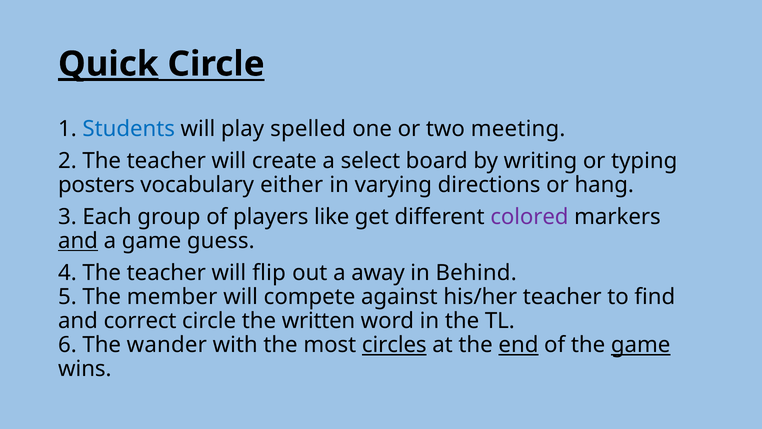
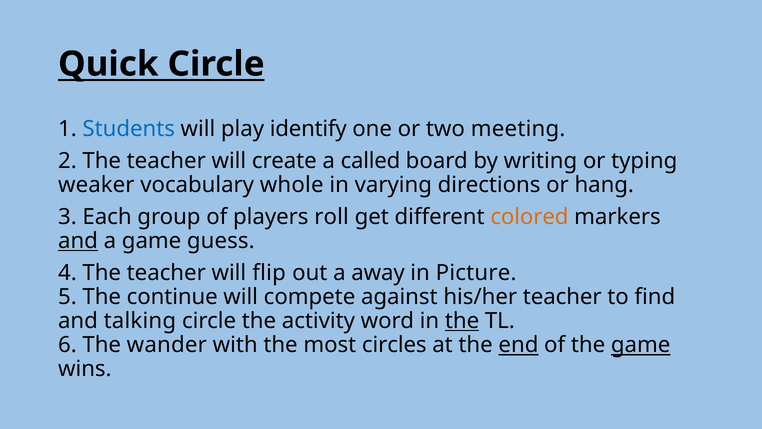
Quick underline: present -> none
spelled: spelled -> identify
select: select -> called
posters: posters -> weaker
either: either -> whole
like: like -> roll
colored colour: purple -> orange
Behind: Behind -> Picture
member: member -> continue
correct: correct -> talking
written: written -> activity
the at (462, 321) underline: none -> present
circles underline: present -> none
